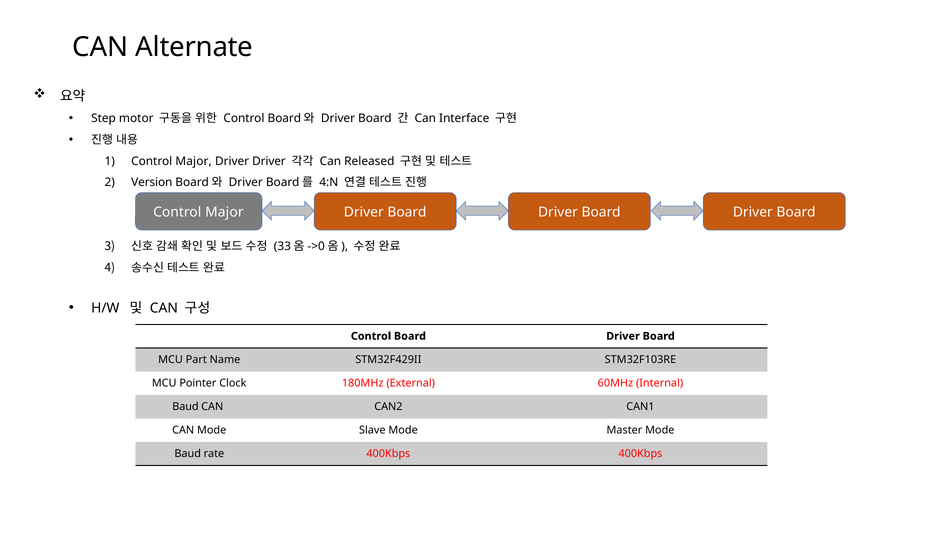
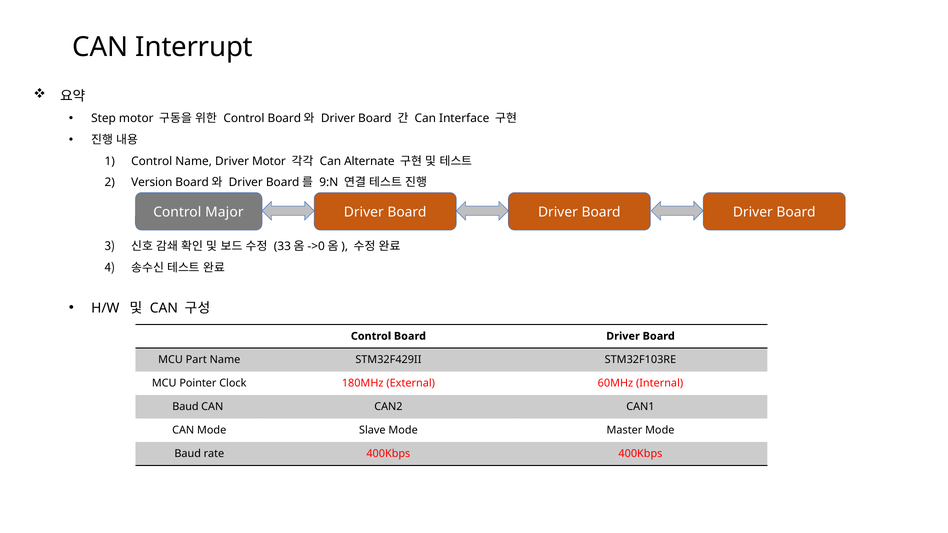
Alternate: Alternate -> Interrupt
Major at (194, 161): Major -> Name
Driver Driver: Driver -> Motor
Released: Released -> Alternate
4:N: 4:N -> 9:N
